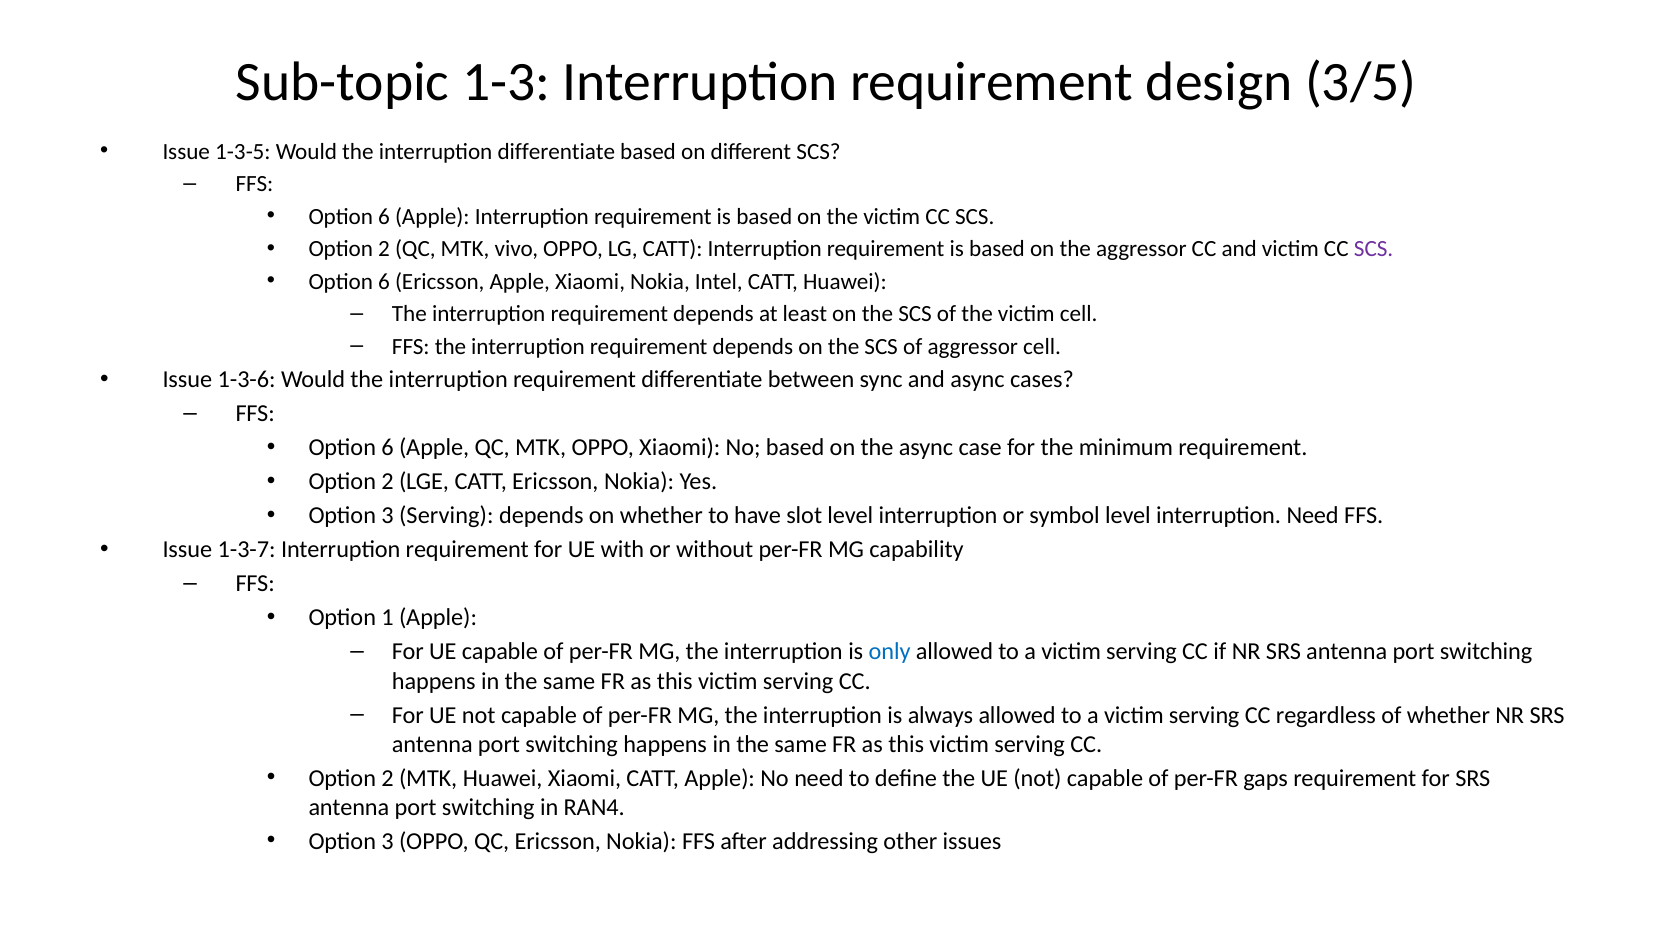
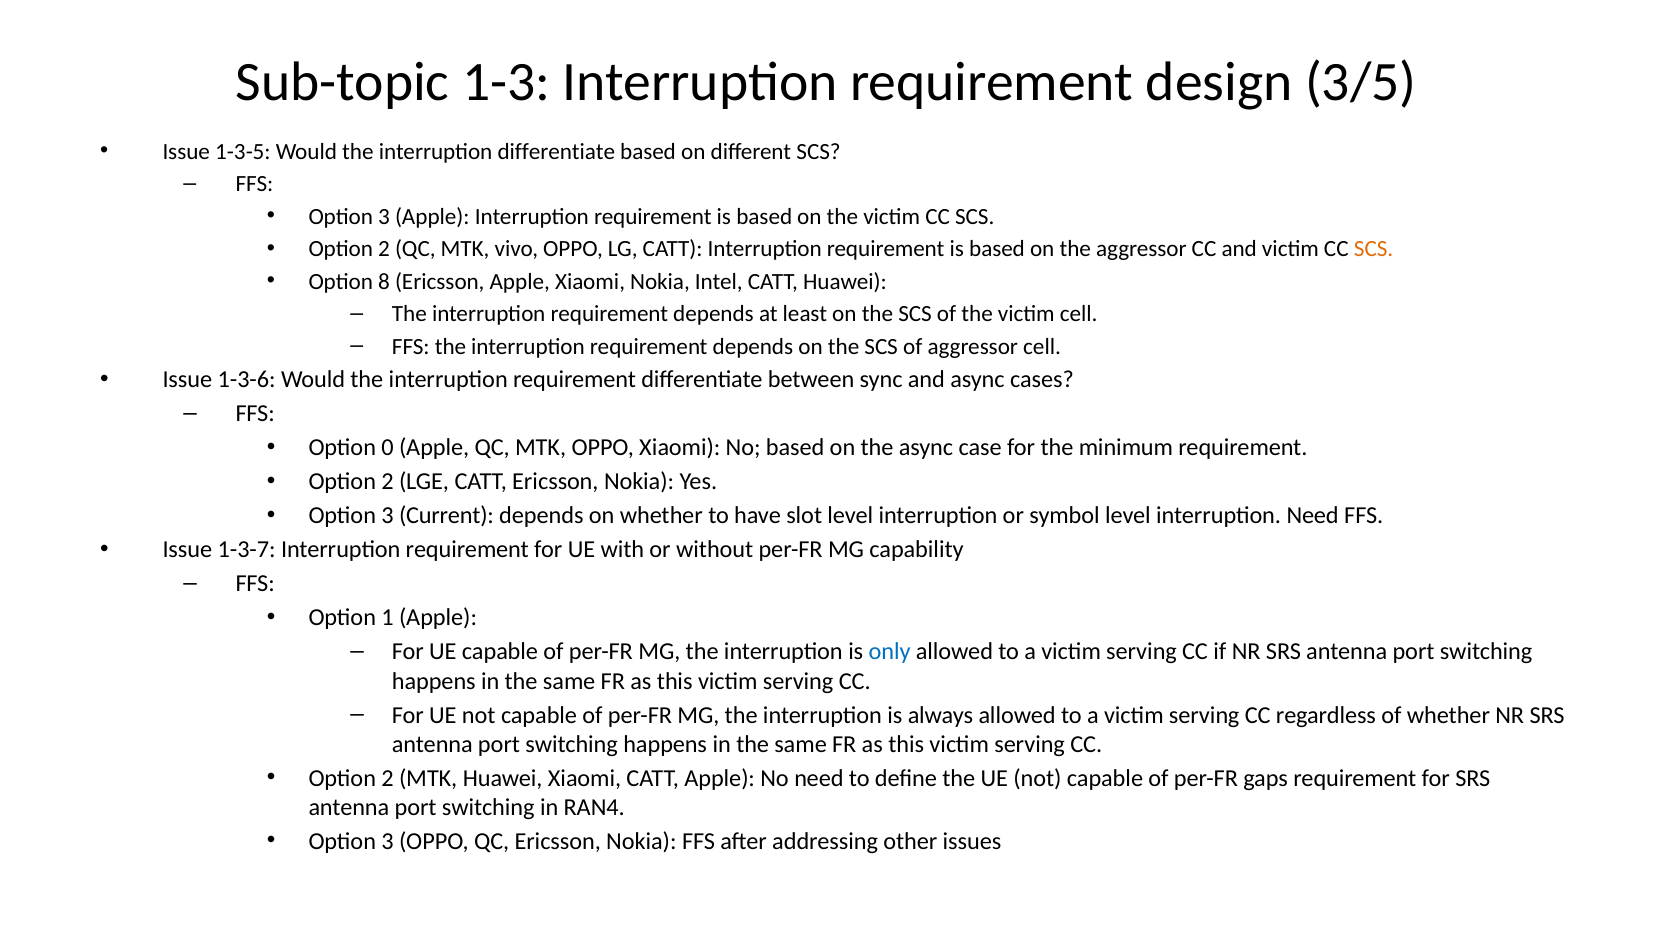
6 at (384, 216): 6 -> 3
SCS at (1374, 249) colour: purple -> orange
6 at (384, 281): 6 -> 8
6 at (387, 448): 6 -> 0
3 Serving: Serving -> Current
